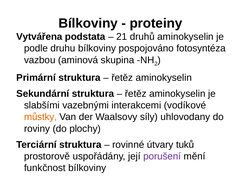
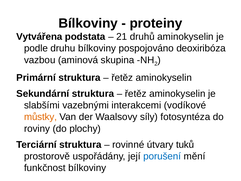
fotosyntéza: fotosyntéza -> deoxiribóza
uhlovodany: uhlovodany -> fotosyntéza
porušení colour: purple -> blue
